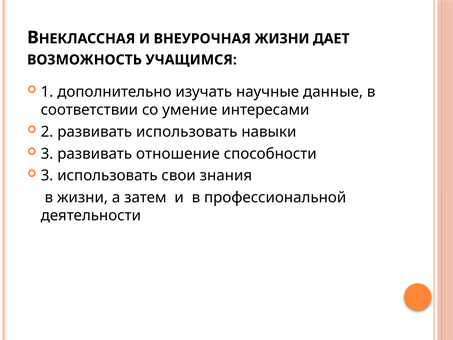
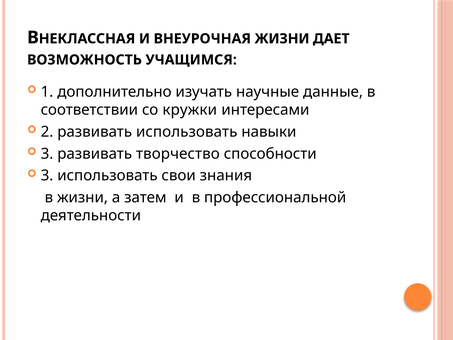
умение: умение -> кружки
отношение: отношение -> творчество
